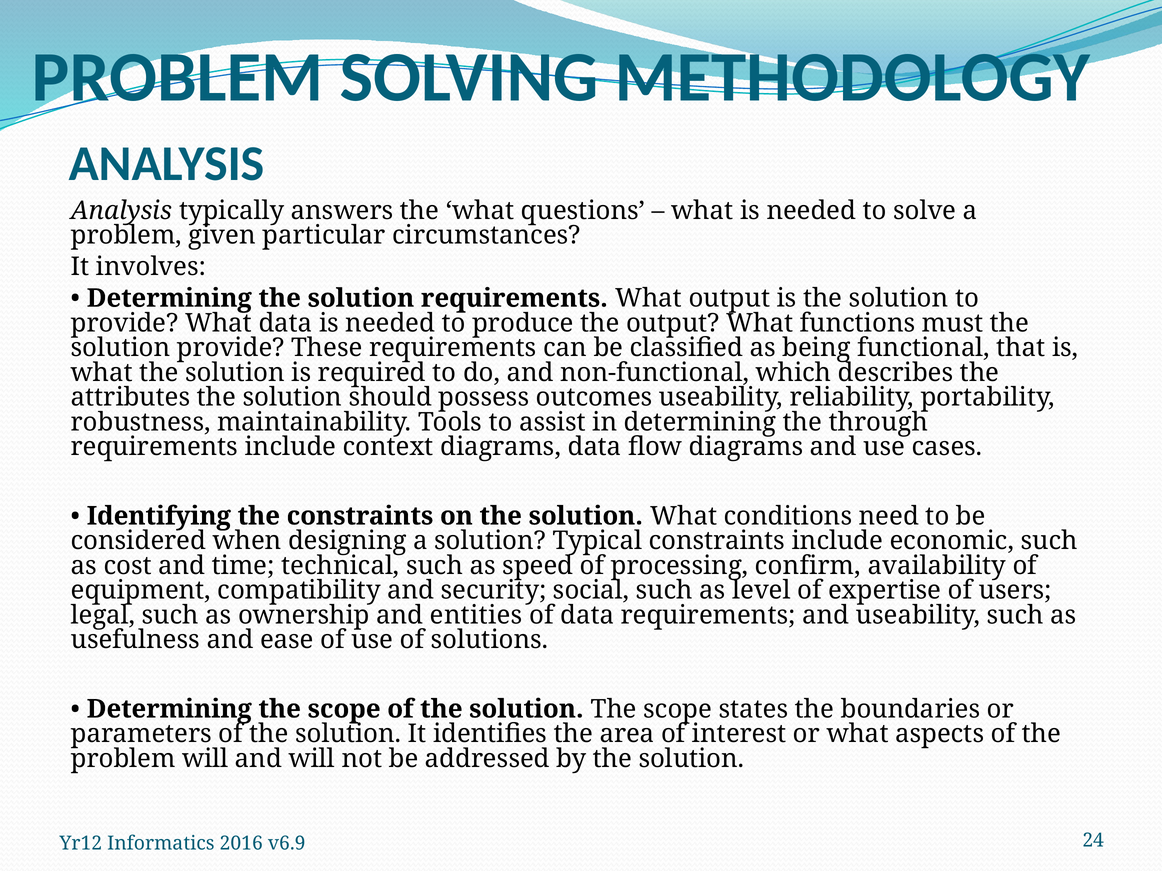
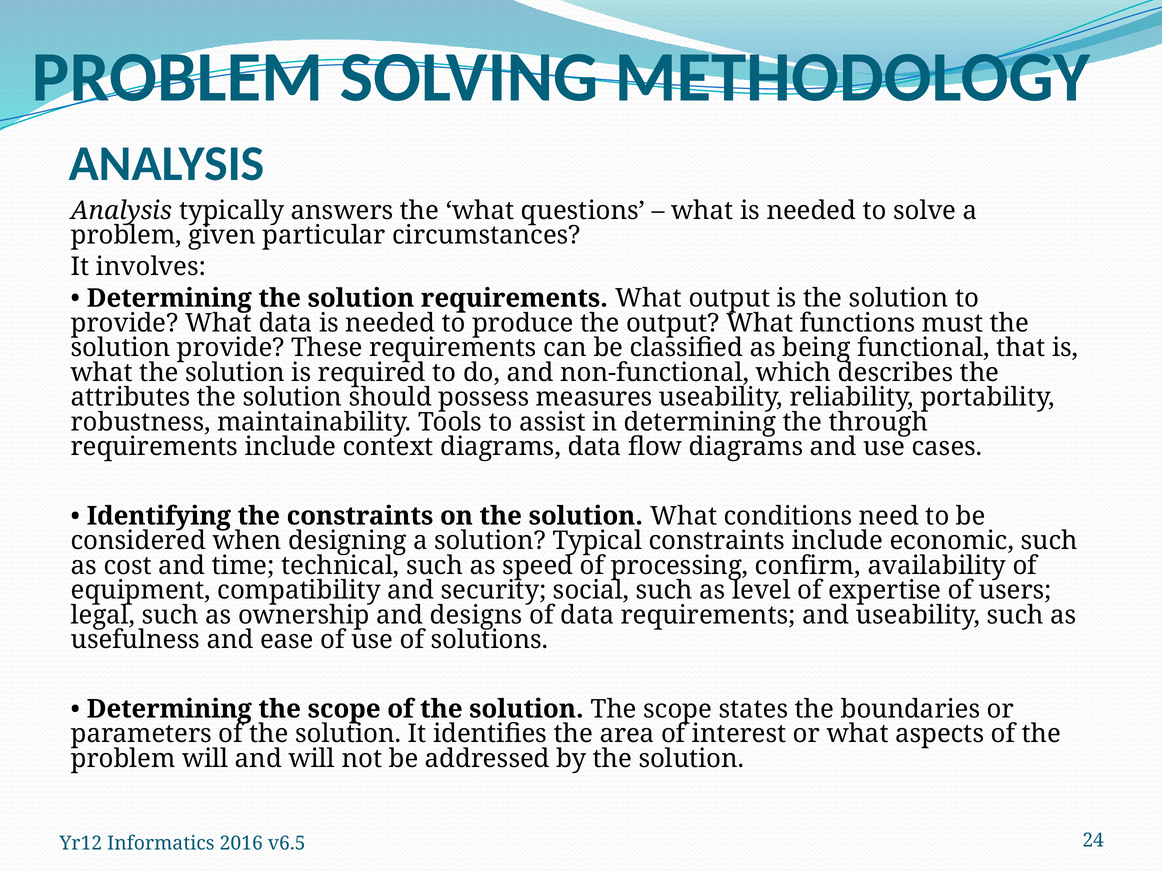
outcomes: outcomes -> measures
entities: entities -> designs
v6.9: v6.9 -> v6.5
